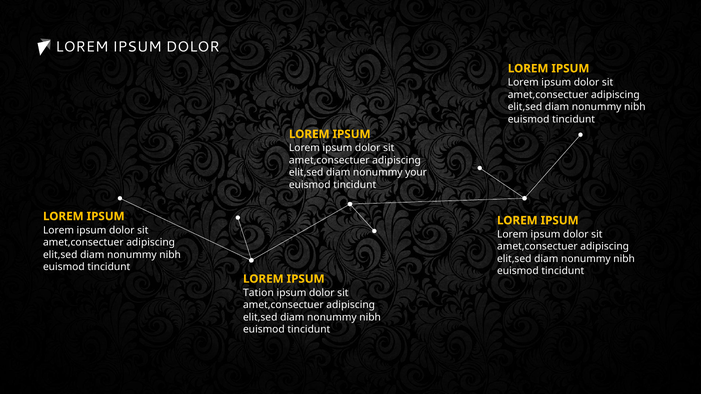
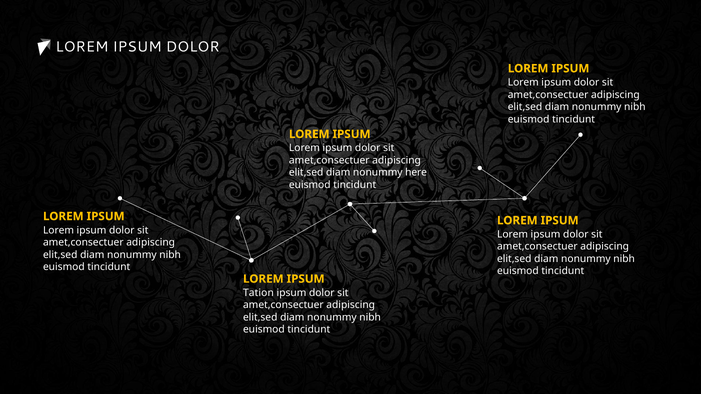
your: your -> here
